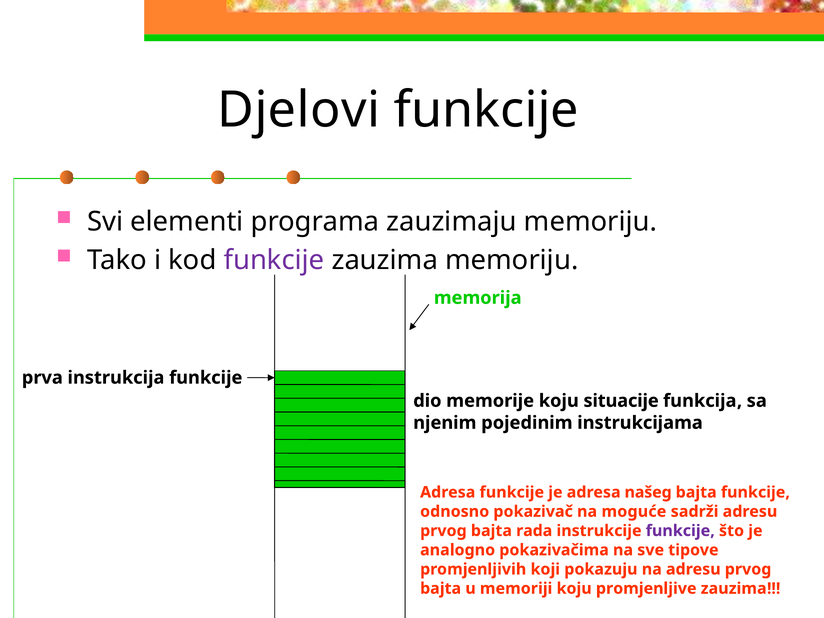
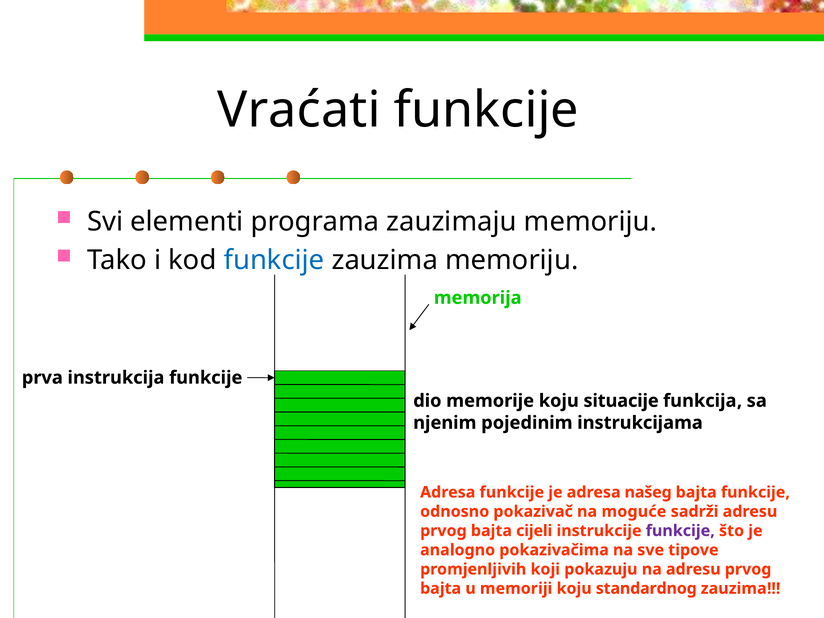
Djelovi: Djelovi -> Vraćati
funkcije at (274, 260) colour: purple -> blue
rada: rada -> cijeli
promjenljive: promjenljive -> standardnog
